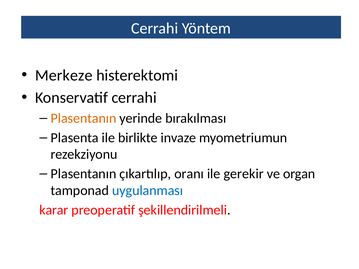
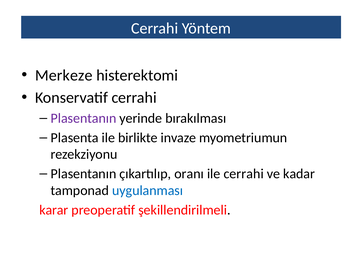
Plasentanın at (84, 118) colour: orange -> purple
ile gerekir: gerekir -> cerrahi
organ: organ -> kadar
